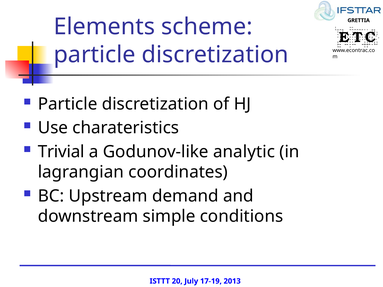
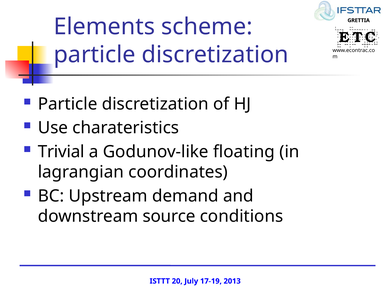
analytic: analytic -> floating
simple: simple -> source
